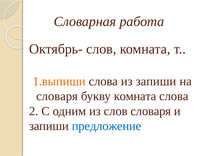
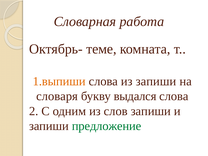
Октябрь- слов: слов -> теме
букву комната: комната -> выдался
слов словаря: словаря -> запиши
предложение colour: blue -> green
